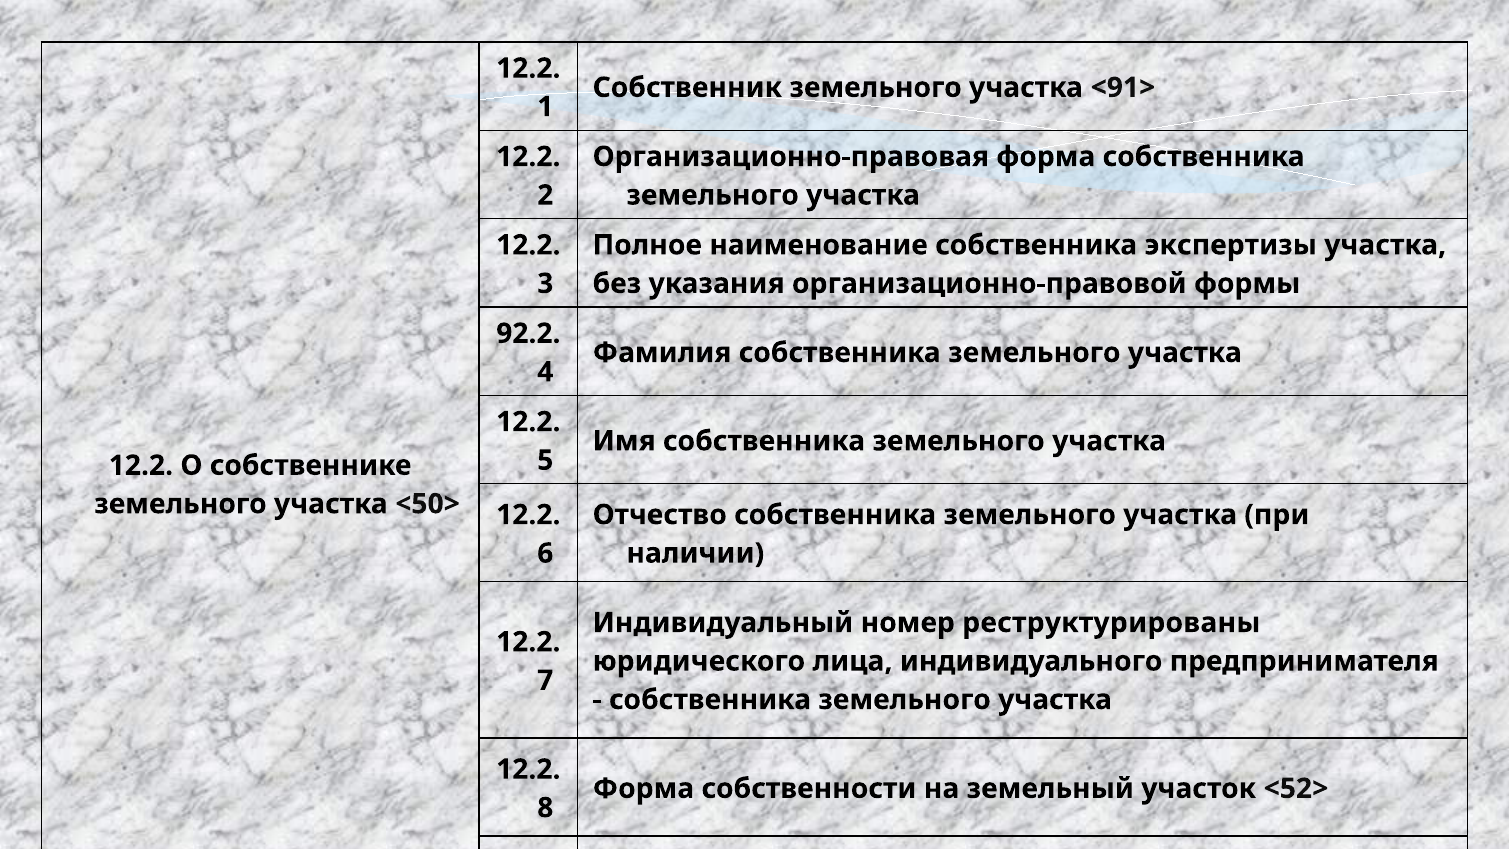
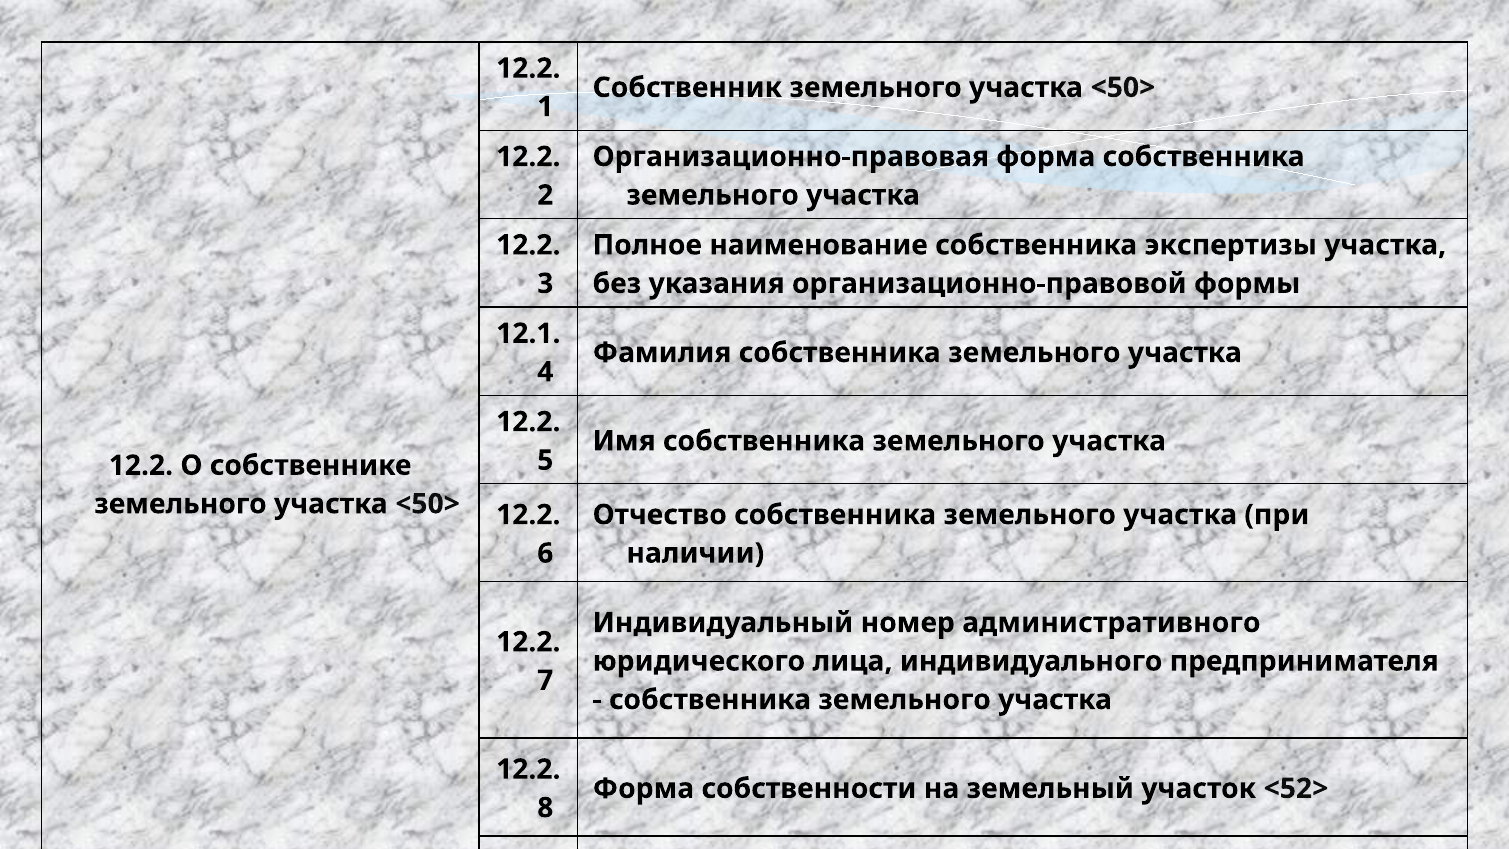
Собственник земельного участка <91>: <91> -> <50>
92.2: 92.2 -> 12.1
реструктурированы: реструктурированы -> административного
